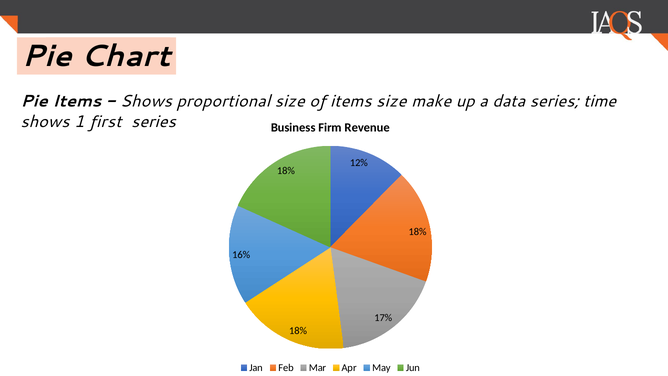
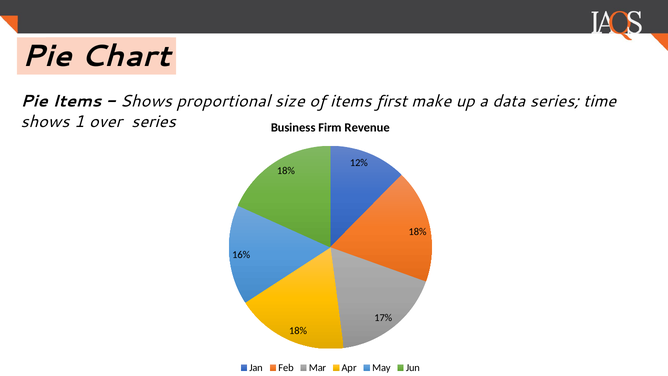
items size: size -> first
first: first -> over
